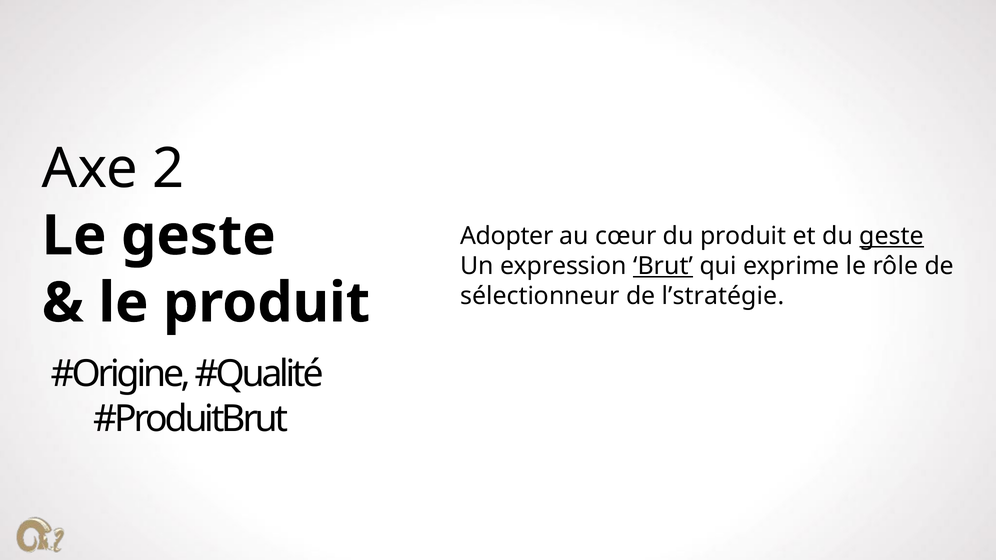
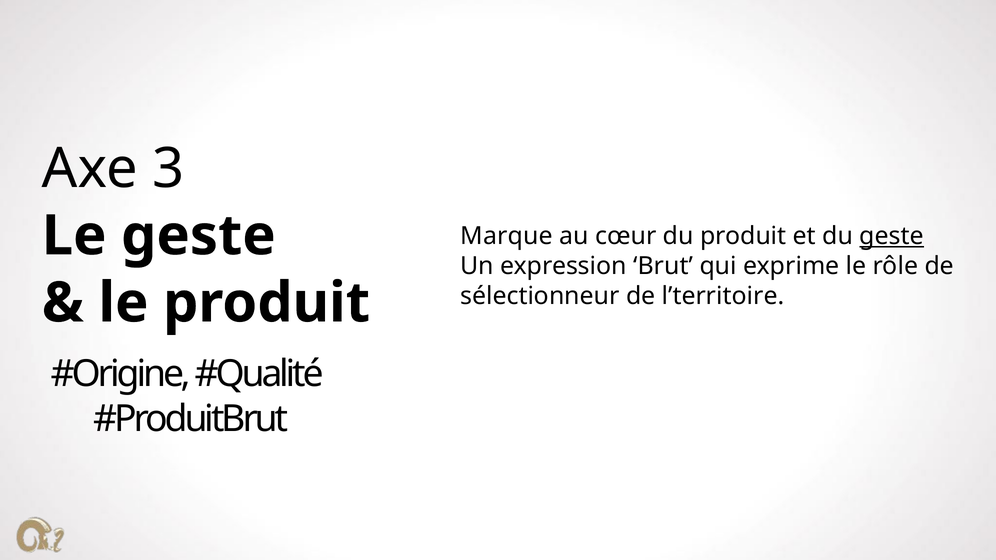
2: 2 -> 3
Adopter: Adopter -> Marque
Brut underline: present -> none
l’stratégie: l’stratégie -> l’territoire
